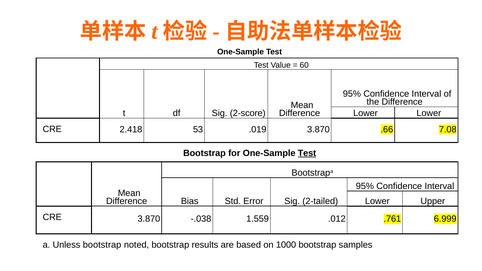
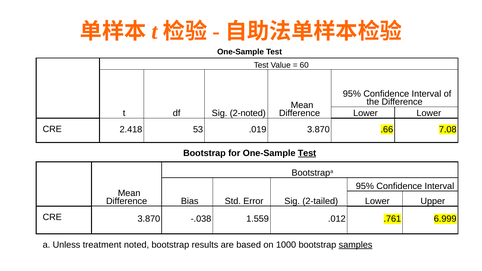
2-score: 2-score -> 2-noted
Unless bootstrap: bootstrap -> treatment
samples underline: none -> present
